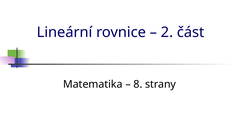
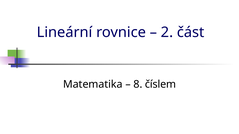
strany: strany -> číslem
